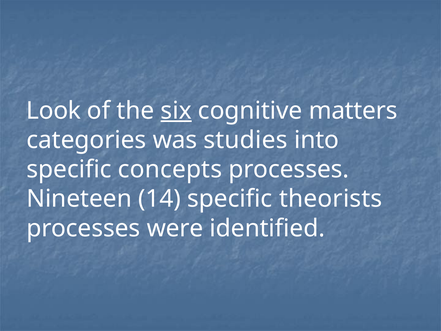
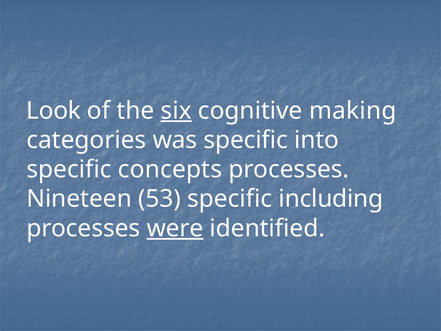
matters: matters -> making
was studies: studies -> specific
14: 14 -> 53
theorists: theorists -> including
were underline: none -> present
